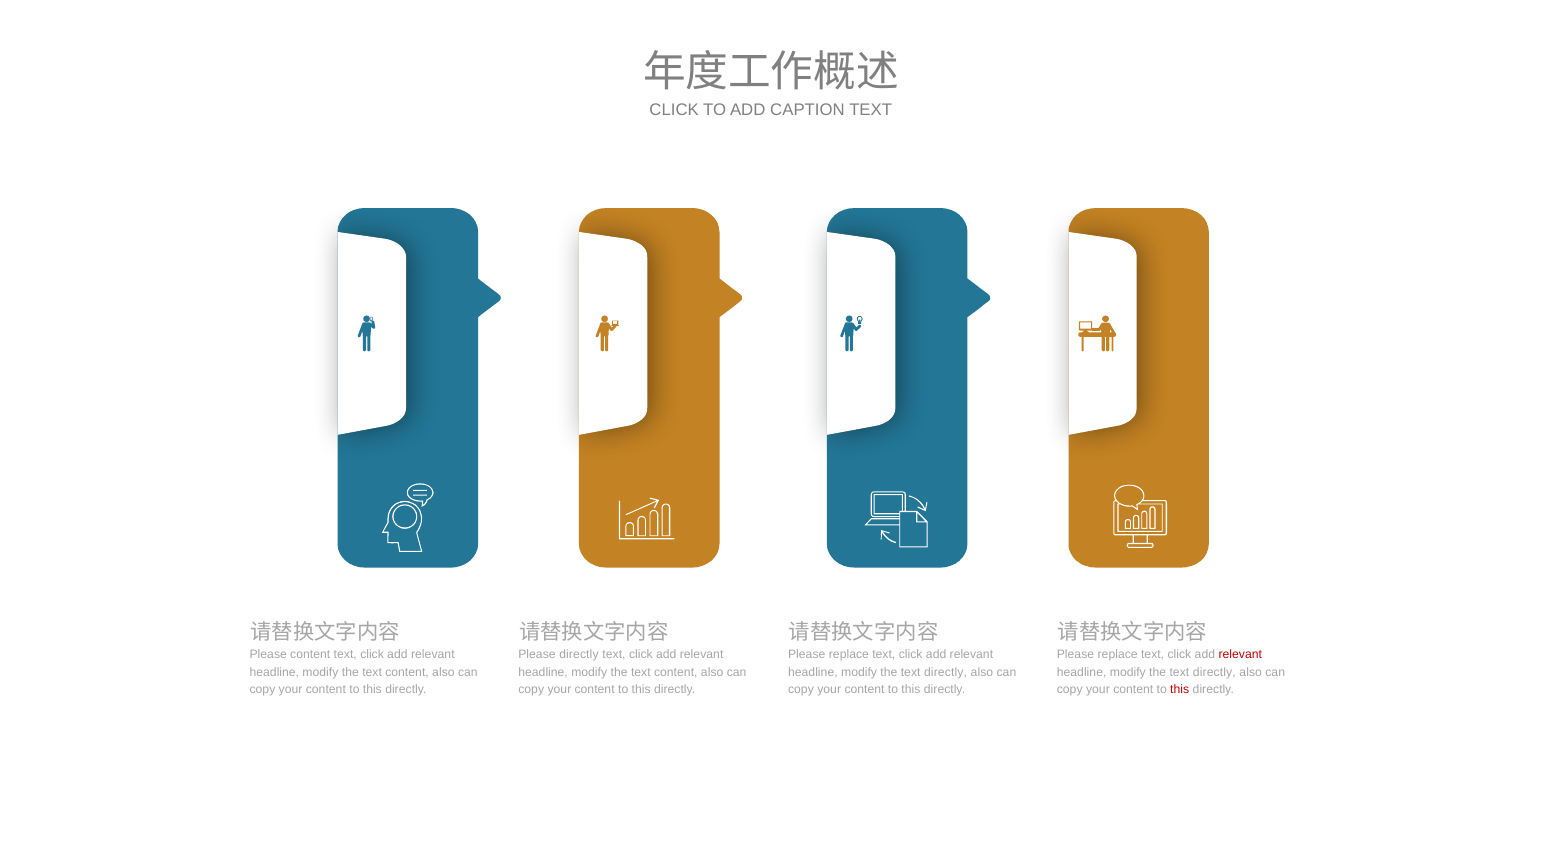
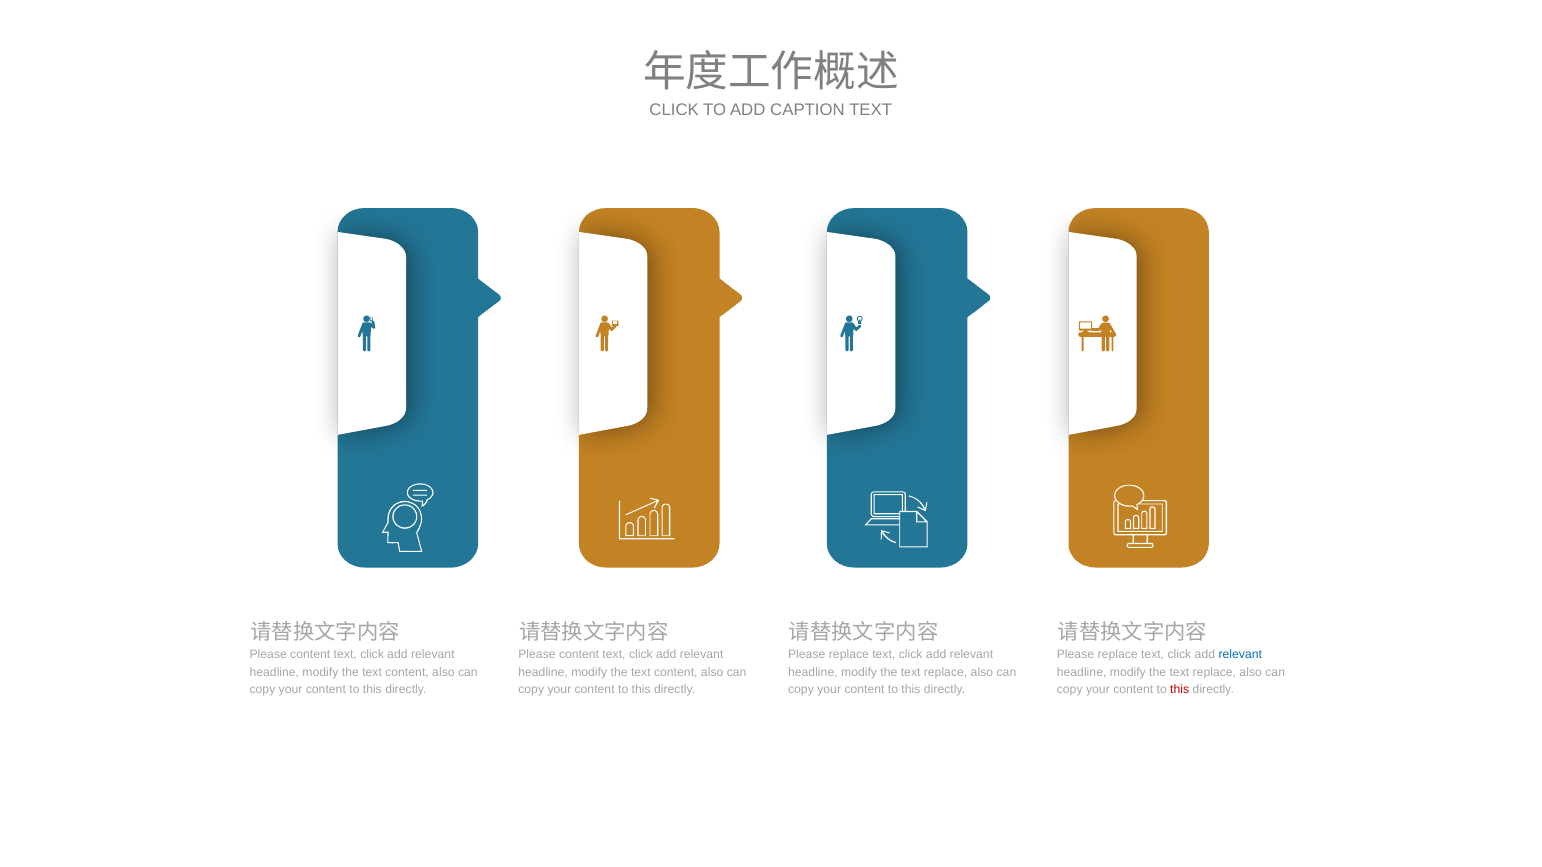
directly at (579, 655): directly -> content
relevant at (1240, 655) colour: red -> blue
directly at (946, 672): directly -> replace
directly at (1214, 672): directly -> replace
